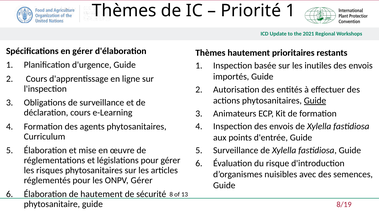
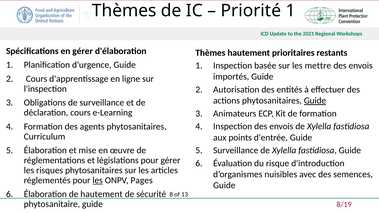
inutiles: inutiles -> mettre
les at (98, 180) underline: none -> present
ONPV Gérer: Gérer -> Pages
